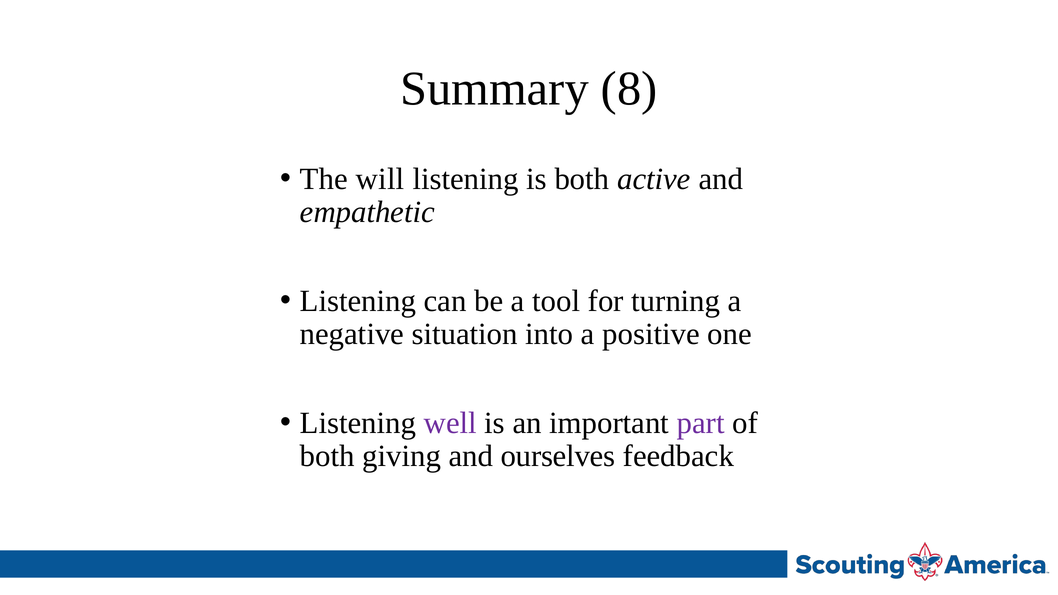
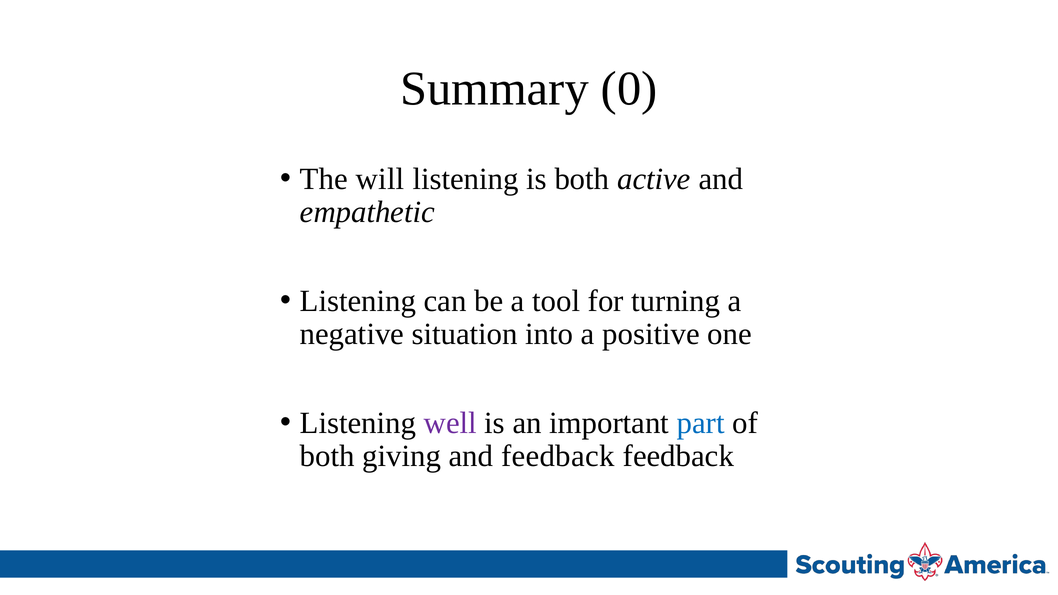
8: 8 -> 0
part colour: purple -> blue
and ourselves: ourselves -> feedback
